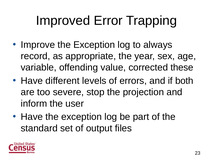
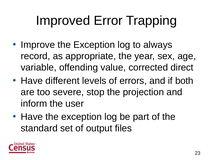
these: these -> direct
